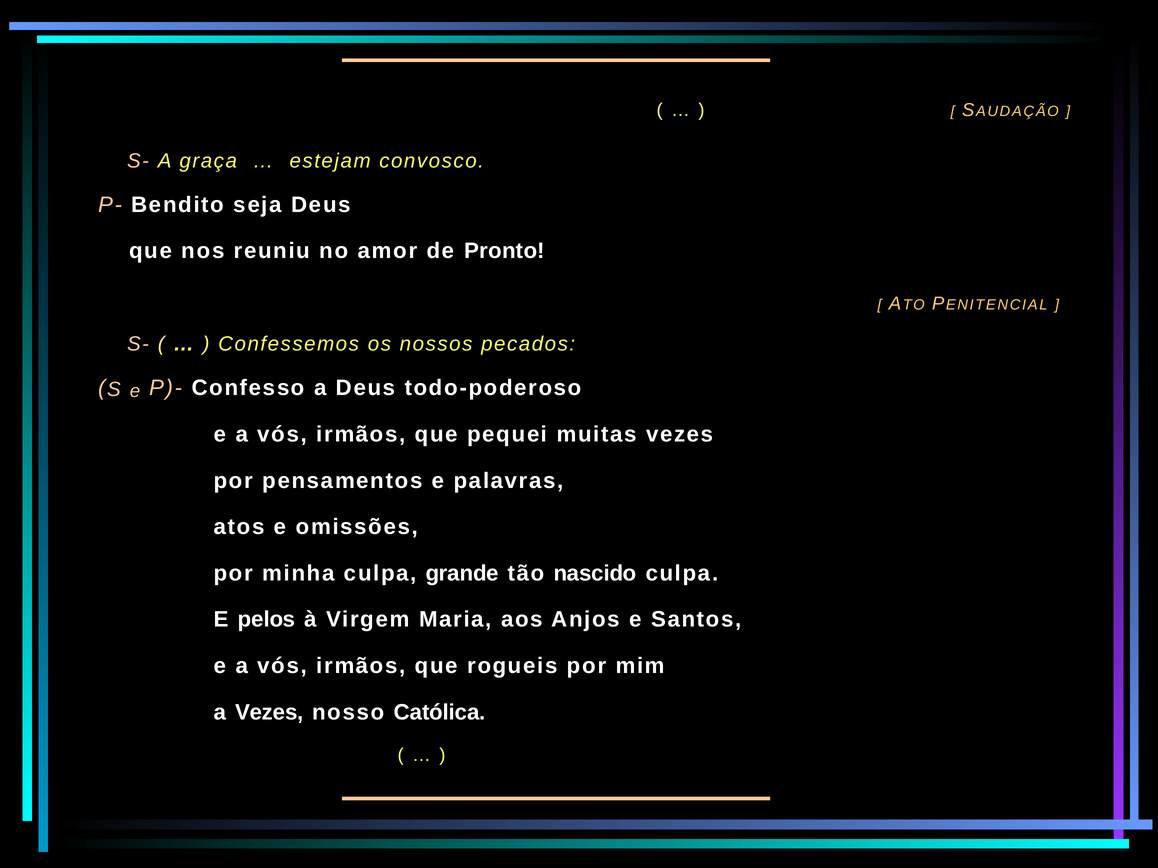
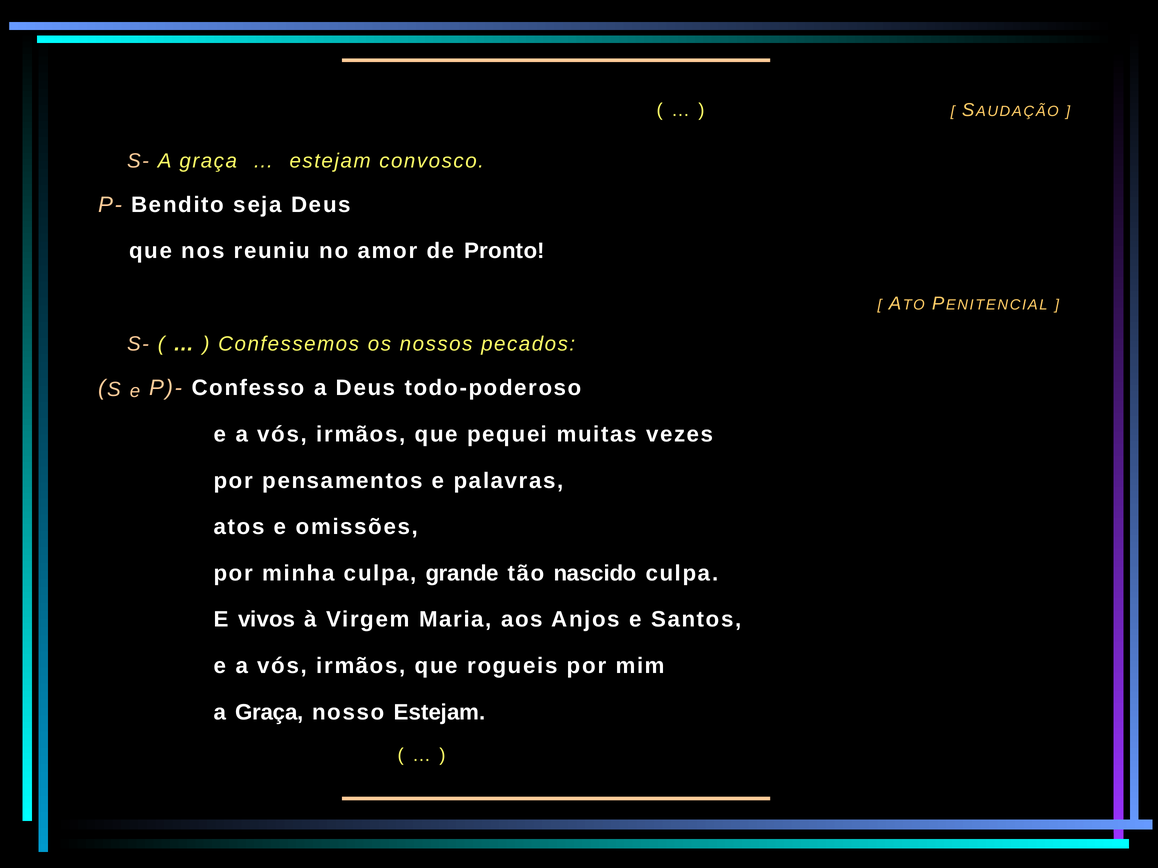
pelos: pelos -> vivos
Vezes at (269, 713): Vezes -> Graça
nosso Católica: Católica -> Estejam
